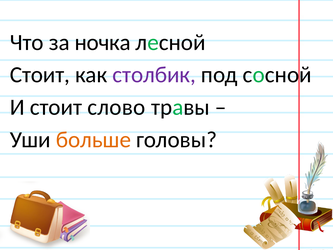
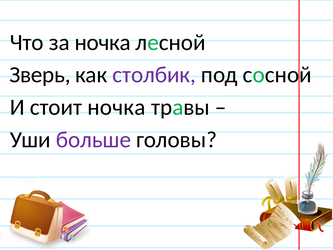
Стоит at (40, 75): Стоит -> Зверь
стоит слово: слово -> ночка
больше colour: orange -> purple
